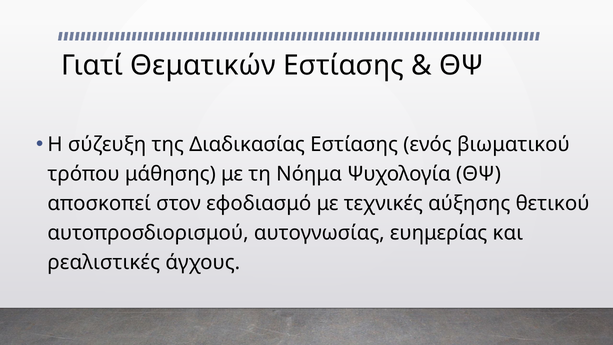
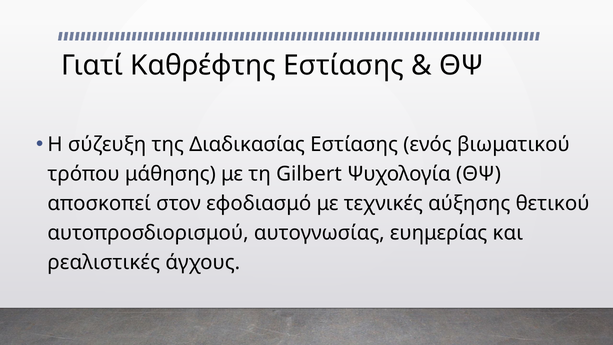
Θεματικών: Θεματικών -> Καθρέφτης
Νόημα: Νόημα -> Gilbert
